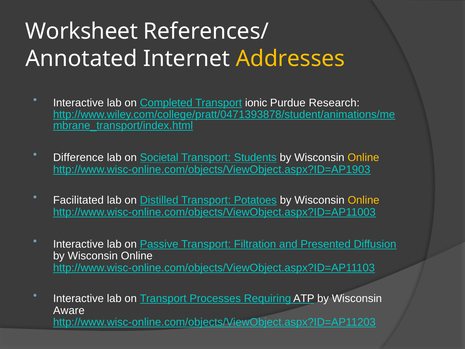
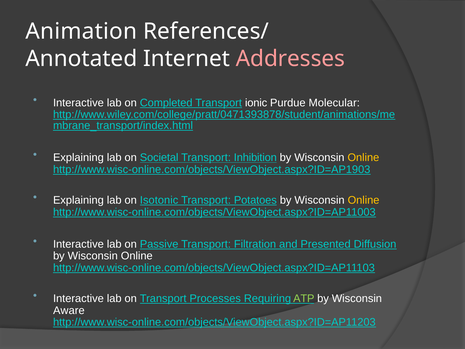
Worksheet: Worksheet -> Animation
Addresses colour: yellow -> pink
Research: Research -> Molecular
Difference at (78, 157): Difference -> Explaining
Students: Students -> Inhibition
Facilitated at (78, 200): Facilitated -> Explaining
Distilled: Distilled -> Isotonic
ATP colour: white -> light green
